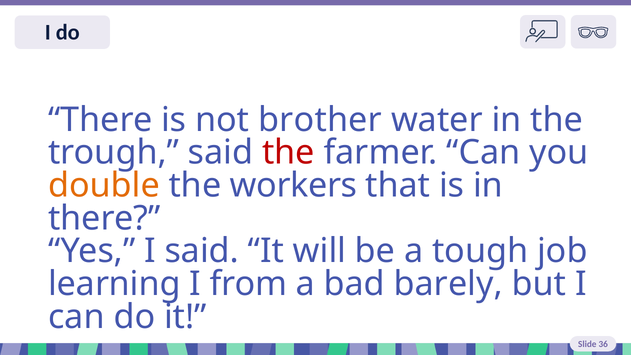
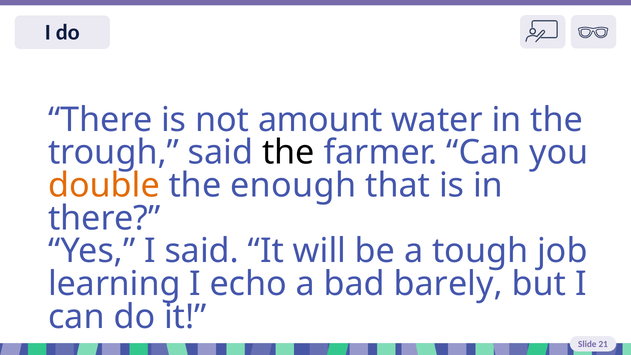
brother: brother -> amount
the at (288, 153) colour: red -> black
workers: workers -> enough
from: from -> echo
36: 36 -> 21
